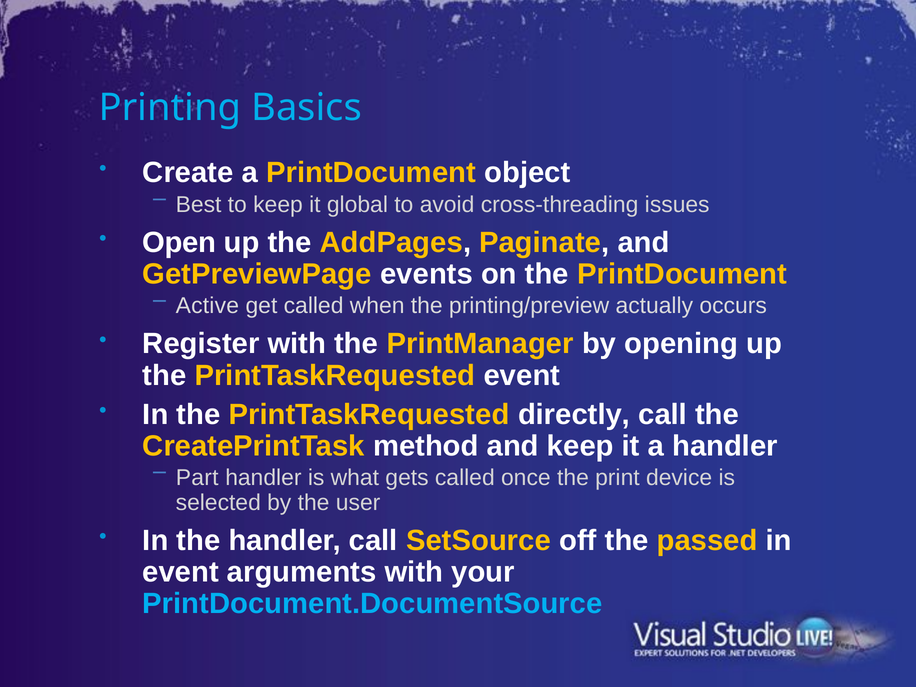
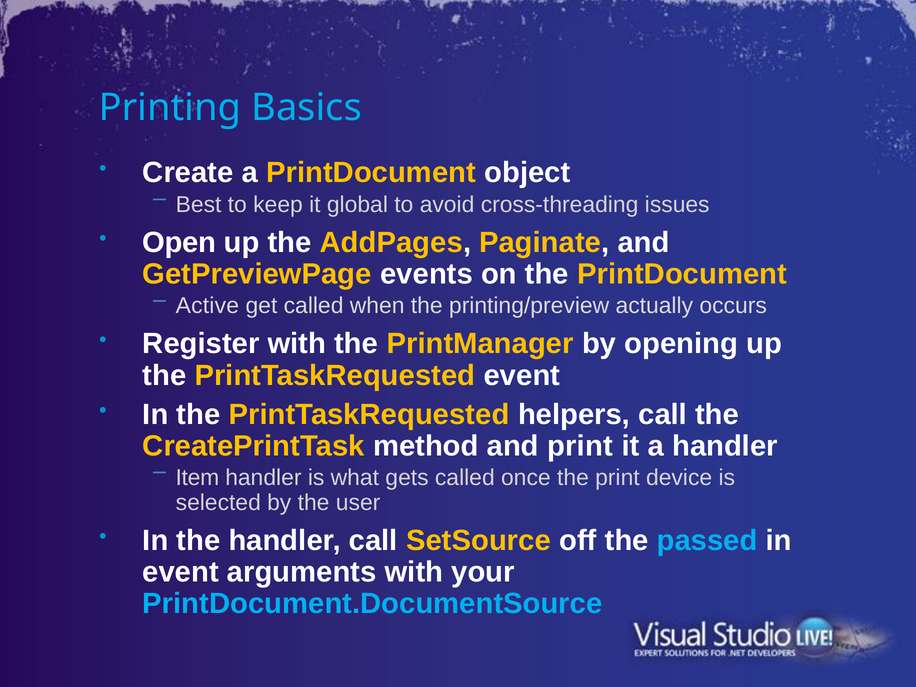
directly: directly -> helpers
and keep: keep -> print
Part: Part -> Item
passed colour: yellow -> light blue
